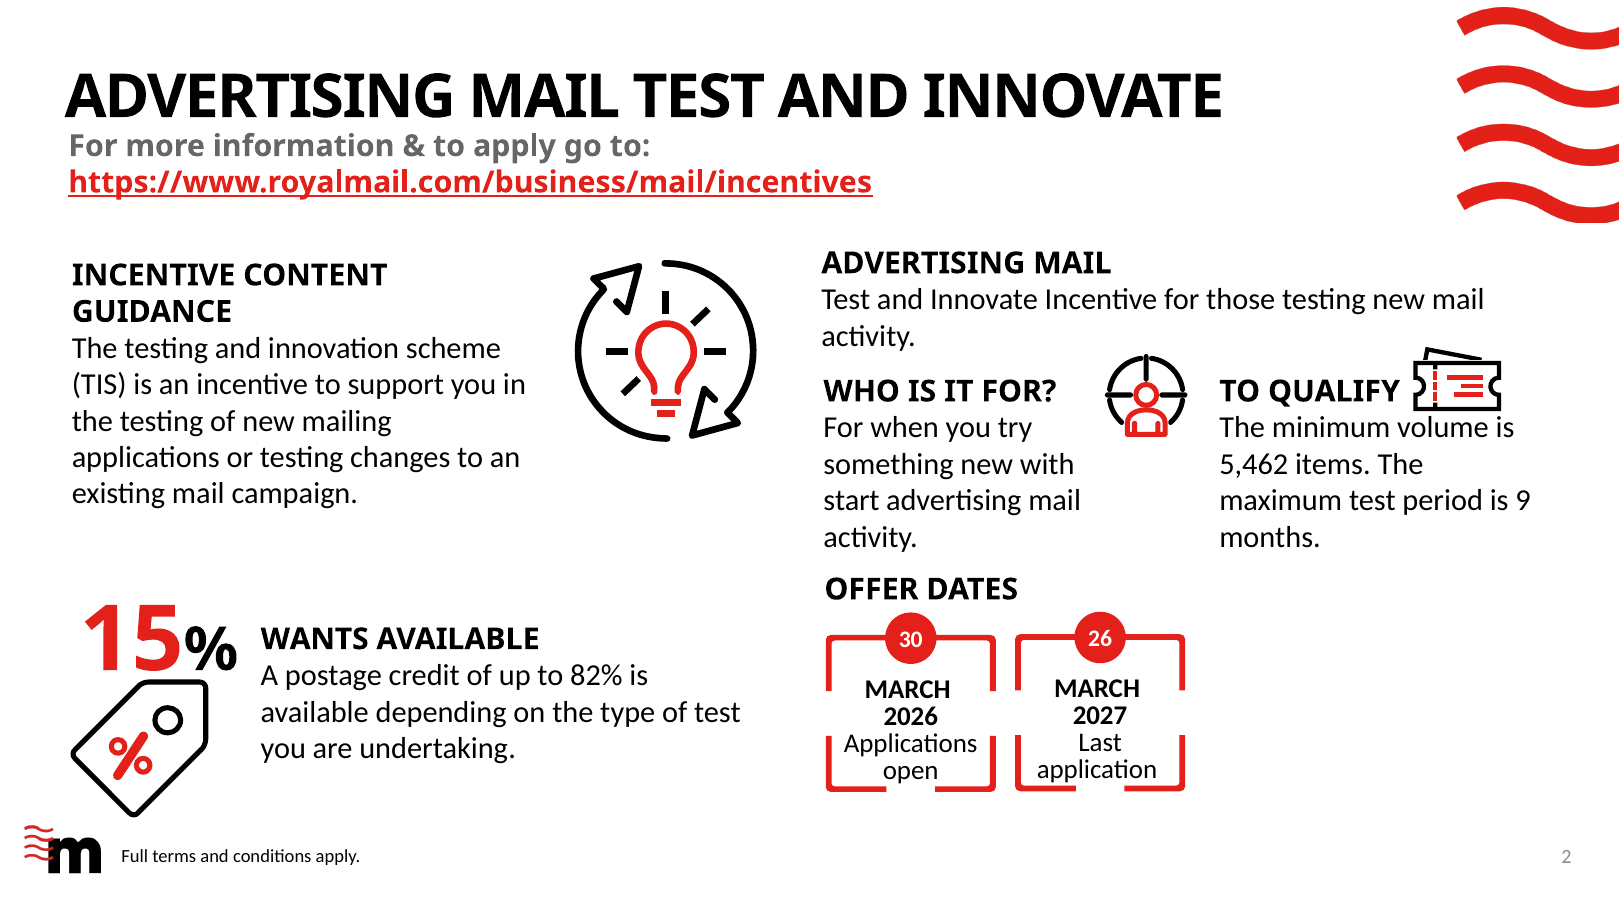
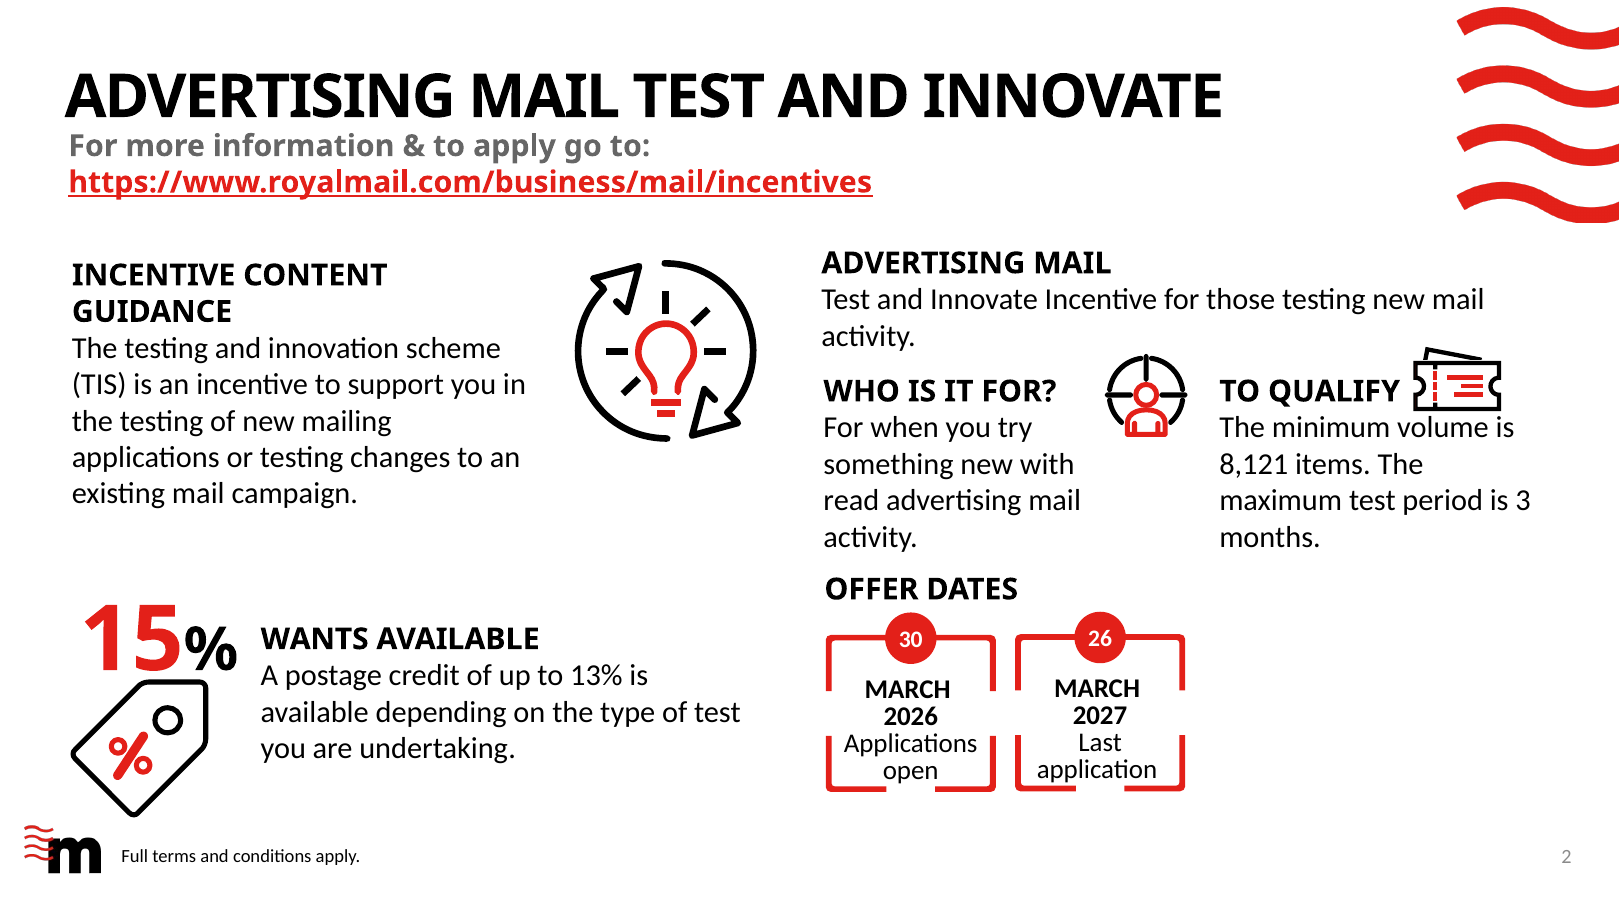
5,462: 5,462 -> 8,121
start: start -> read
9: 9 -> 3
82%: 82% -> 13%
